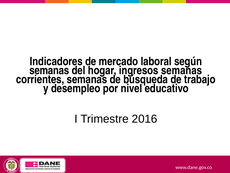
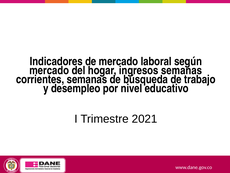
semanas at (49, 70): semanas -> mercado
2016: 2016 -> 2021
